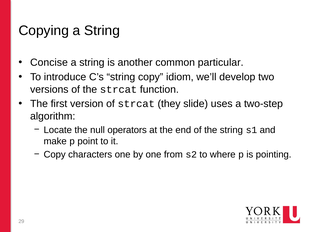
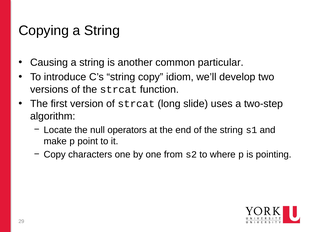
Concise: Concise -> Causing
they: they -> long
